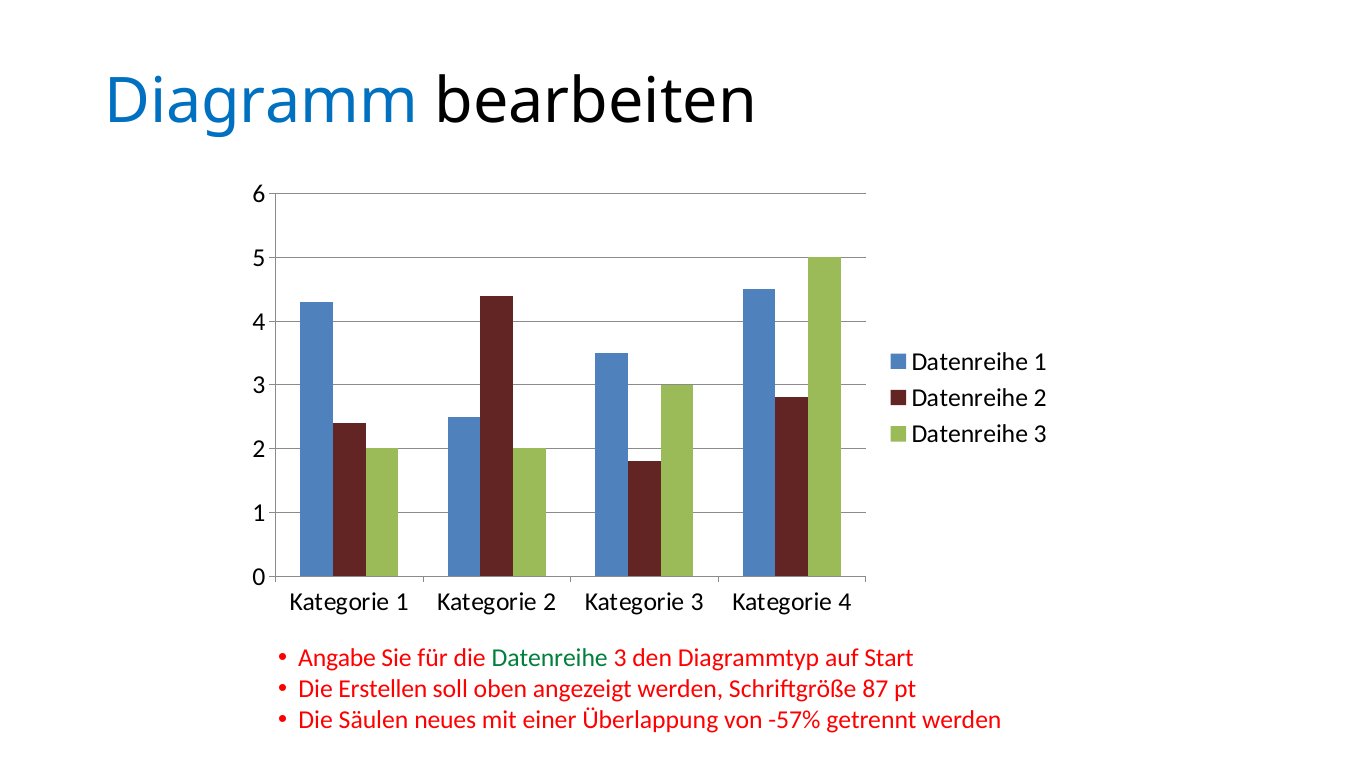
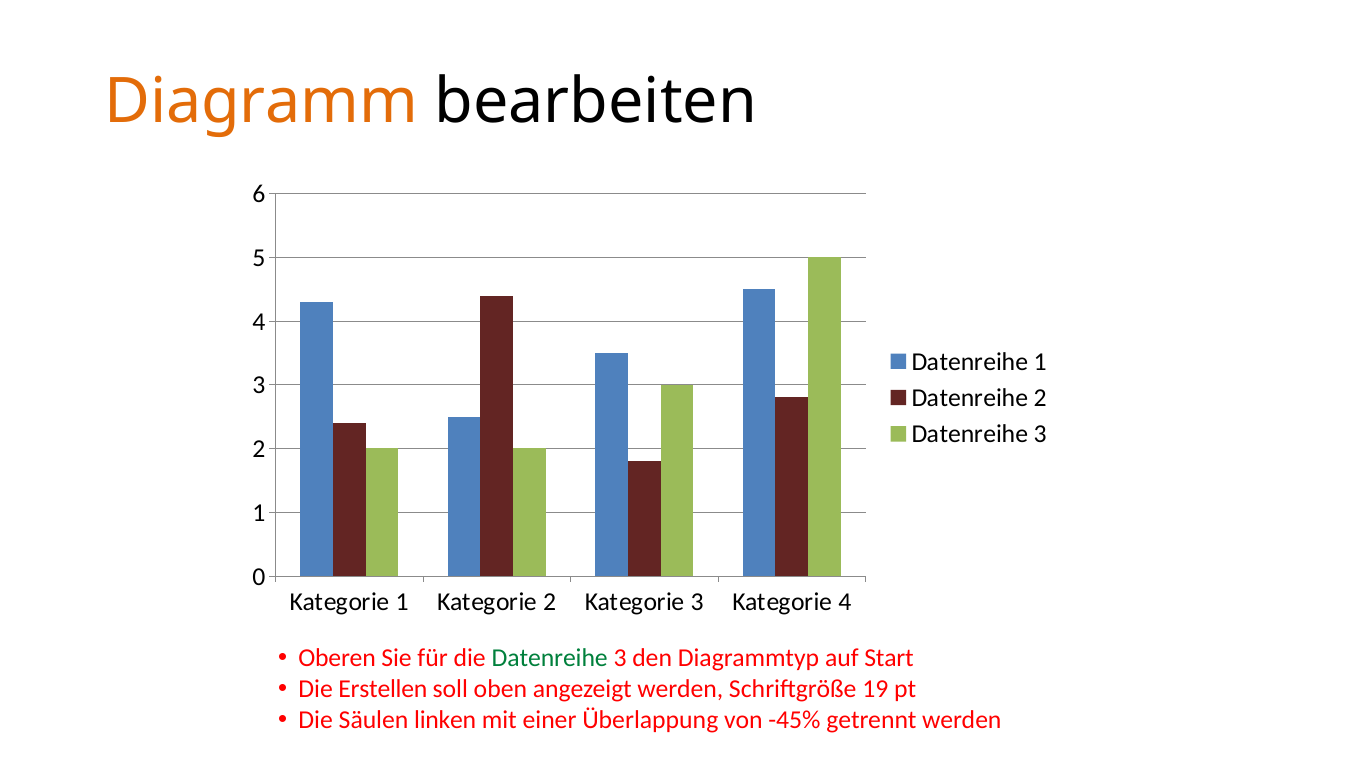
Diagramm colour: blue -> orange
Angabe: Angabe -> Oberen
87: 87 -> 19
neues: neues -> linken
-57%: -57% -> -45%
